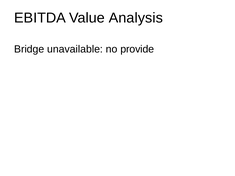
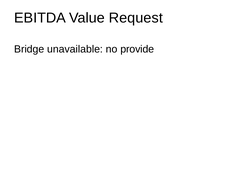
Analysis: Analysis -> Request
